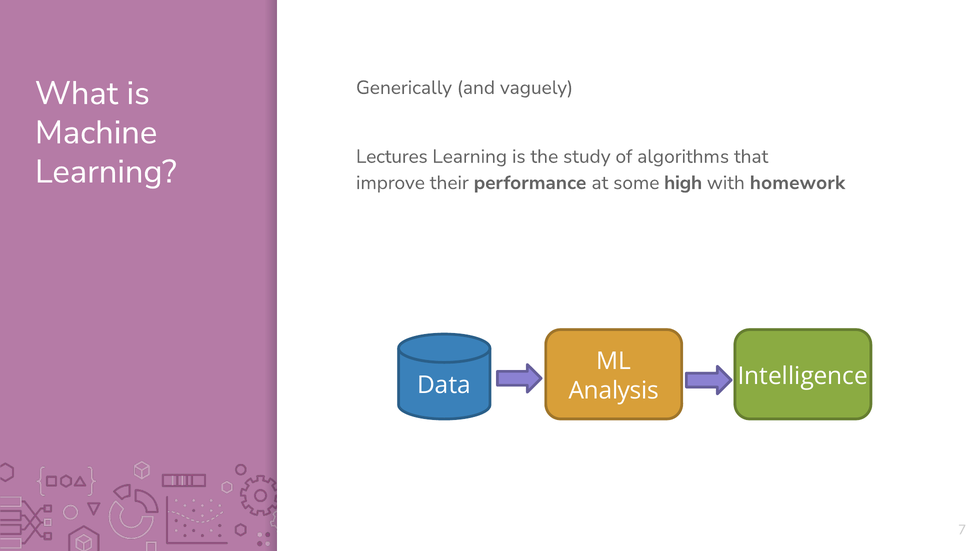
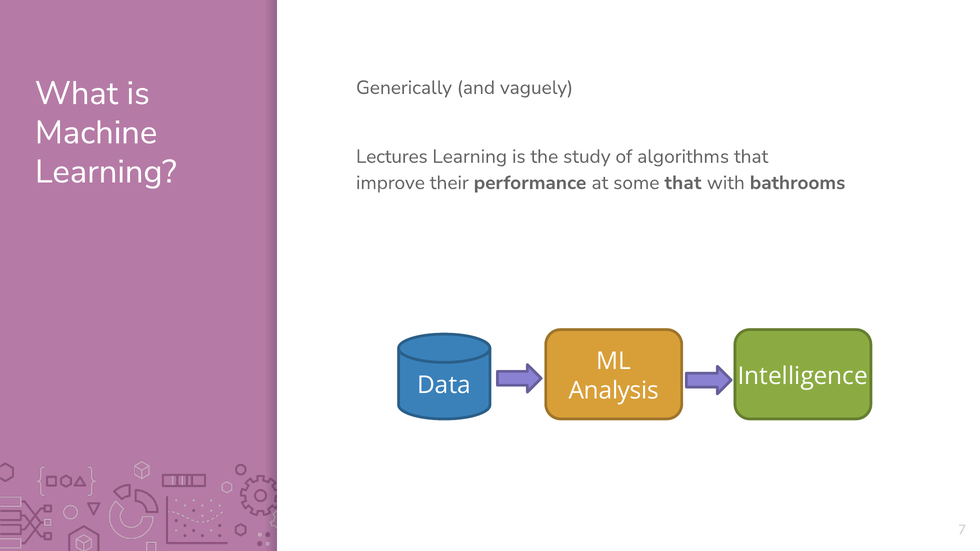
some high: high -> that
homework: homework -> bathrooms
